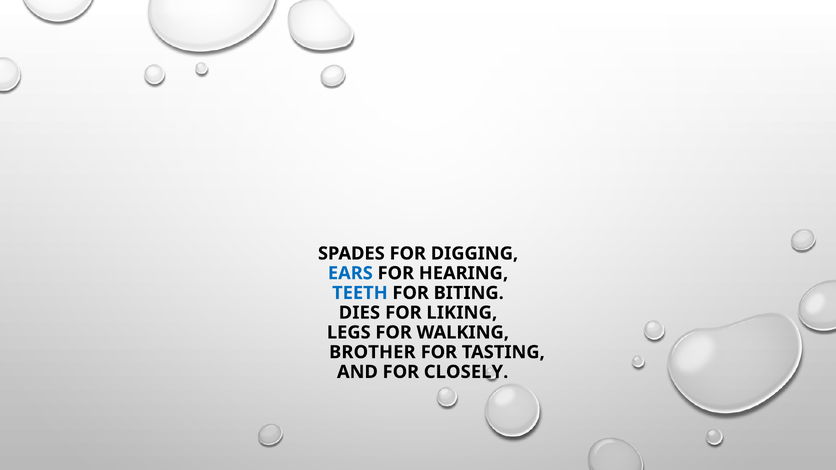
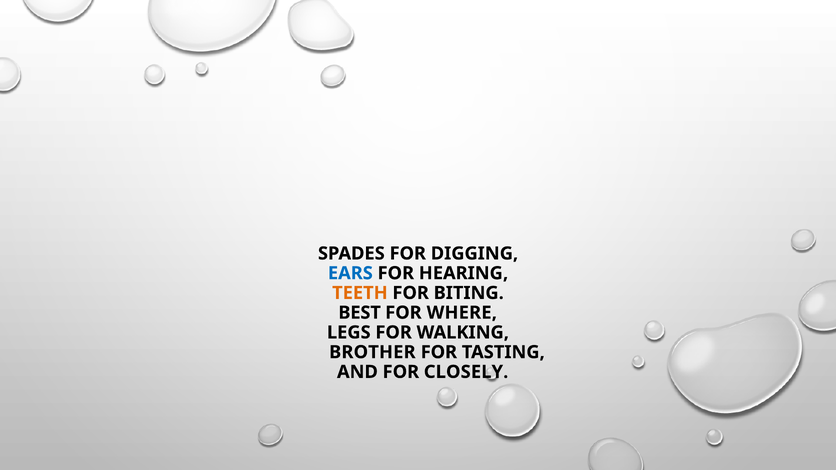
TEETH colour: blue -> orange
DIES: DIES -> BEST
LIKING: LIKING -> WHERE
